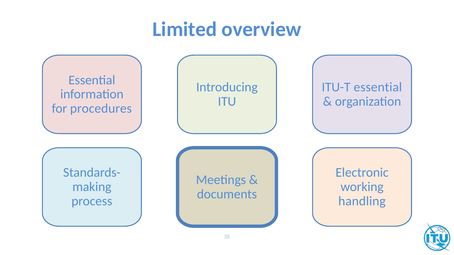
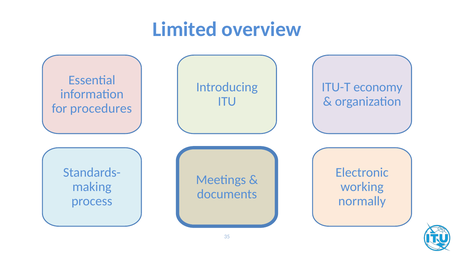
ITU-T essential: essential -> economy
handling: handling -> normally
